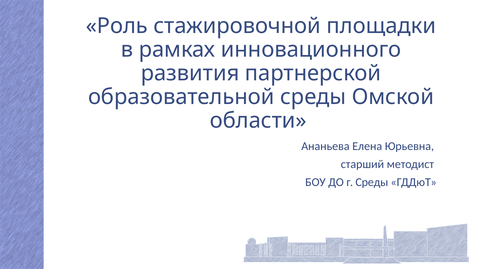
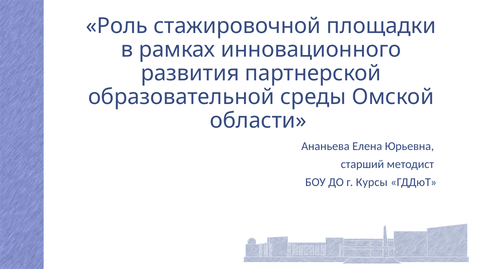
г Среды: Среды -> Курсы
